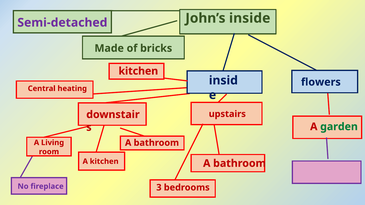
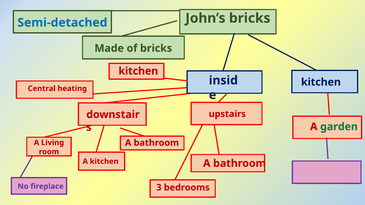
John’s inside: inside -> bricks
Semi-detached colour: purple -> blue
flowers at (321, 82): flowers -> kitchen
